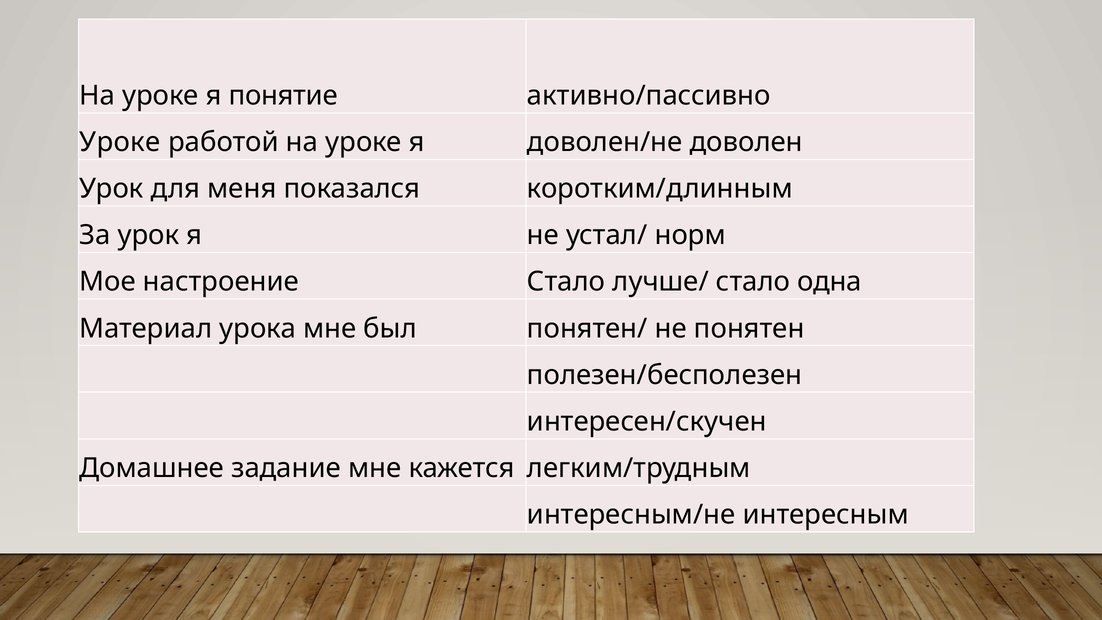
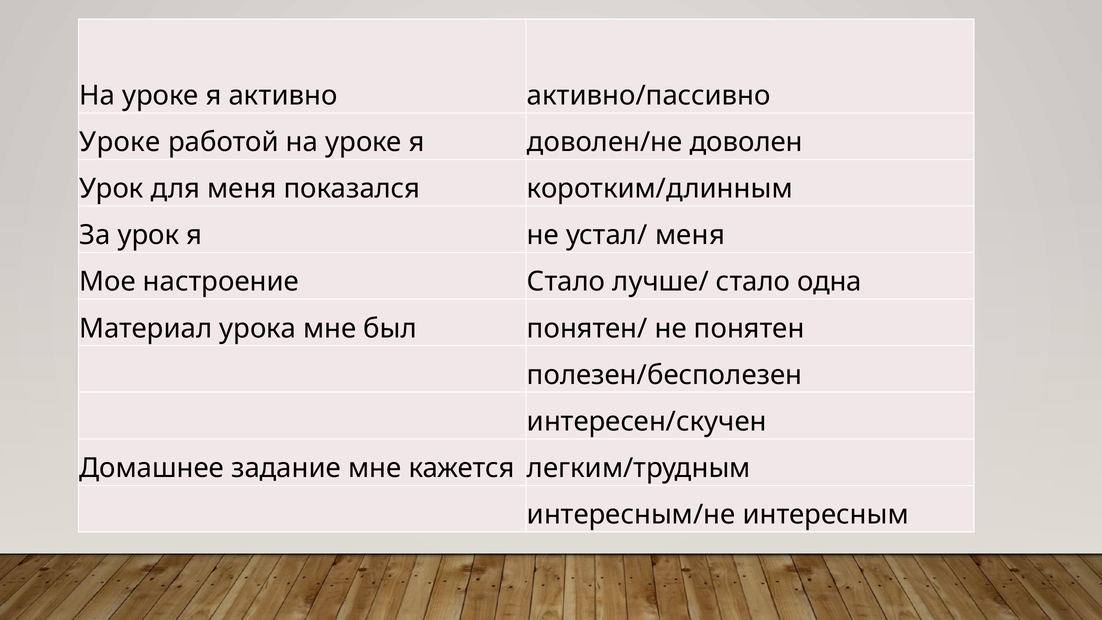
понятие: понятие -> активно
устал/ норм: норм -> меня
